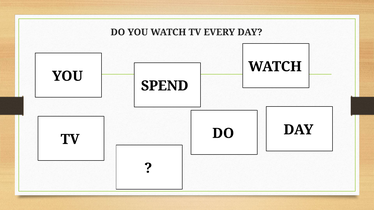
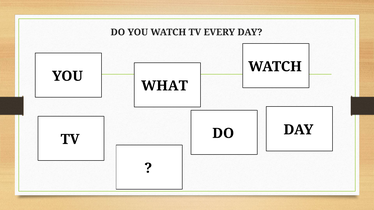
SPEND: SPEND -> WHAT
